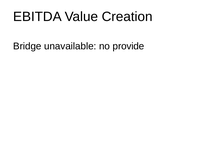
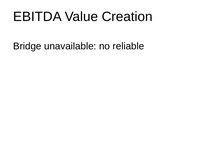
provide: provide -> reliable
